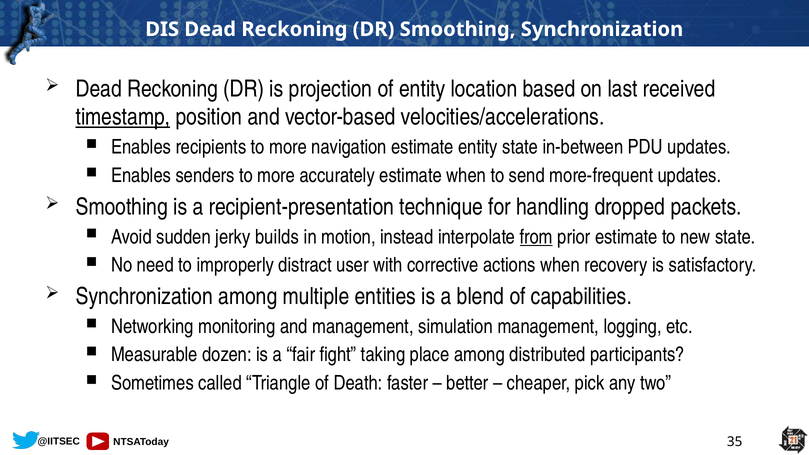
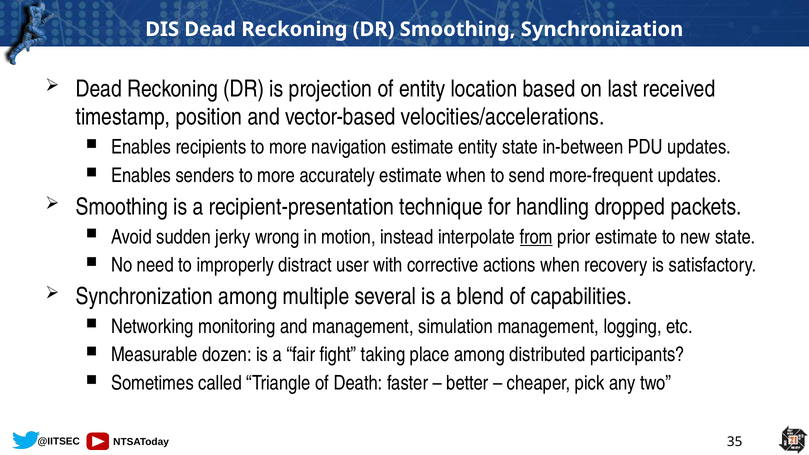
timestamp underline: present -> none
builds: builds -> wrong
entities: entities -> several
